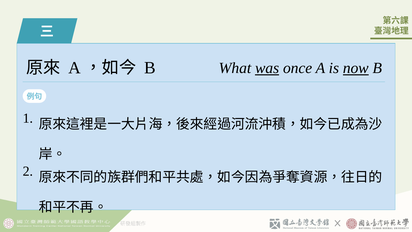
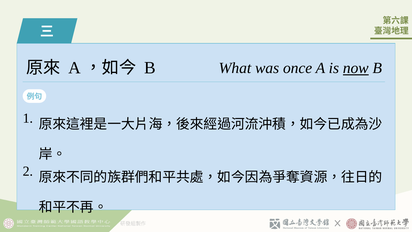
was underline: present -> none
